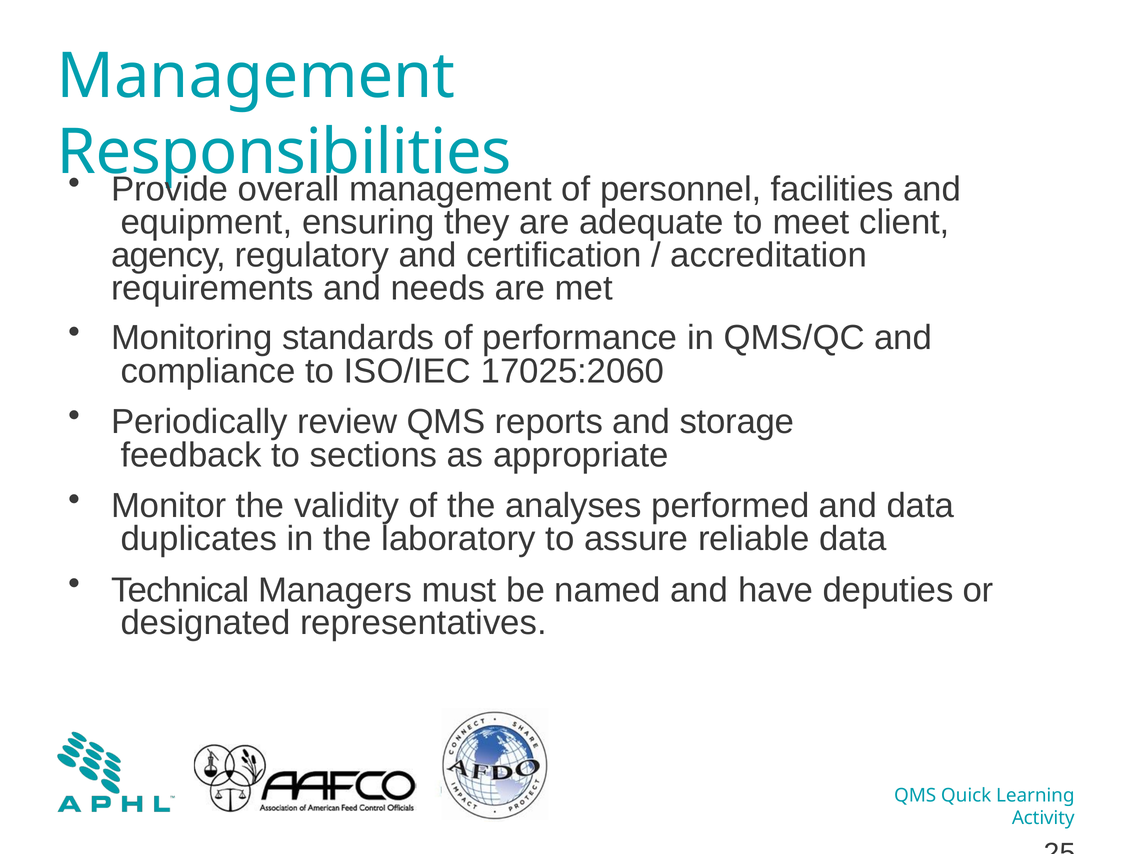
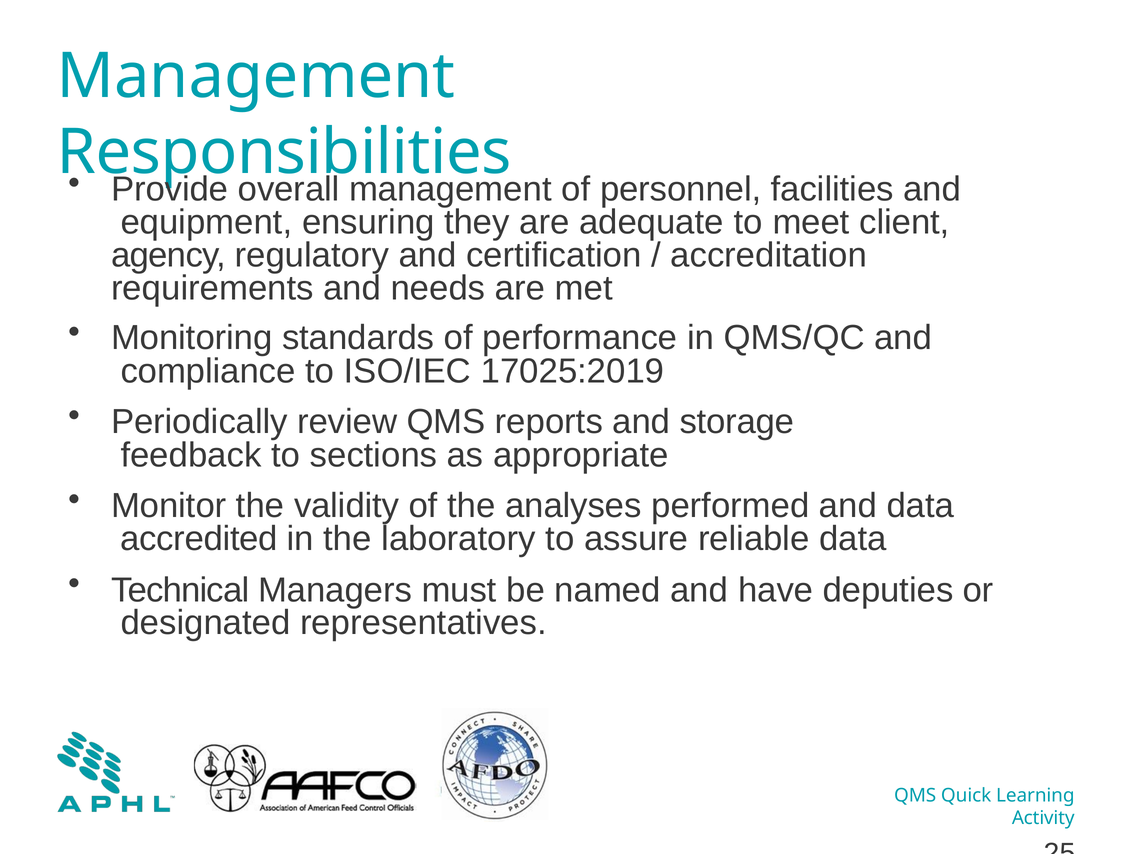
17025:2060: 17025:2060 -> 17025:2019
duplicates: duplicates -> accredited
